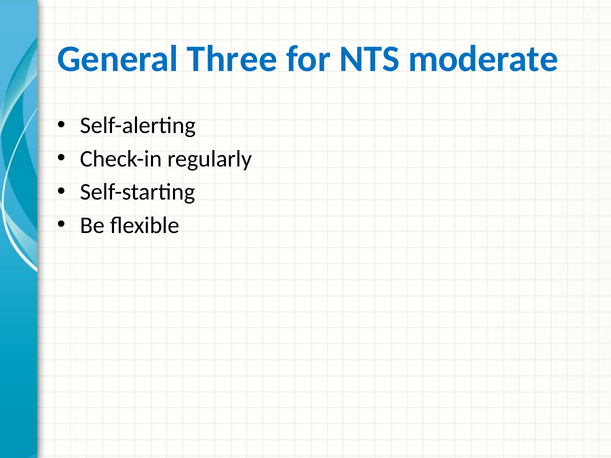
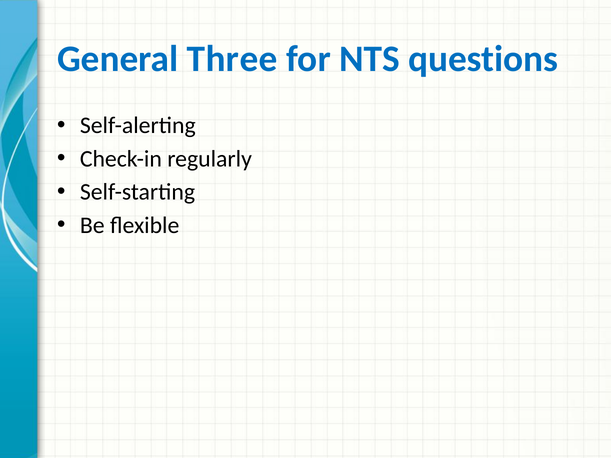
moderate: moderate -> questions
